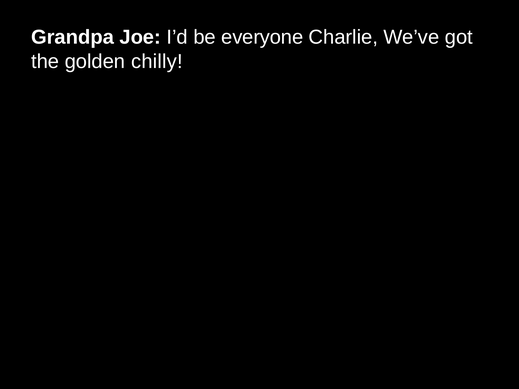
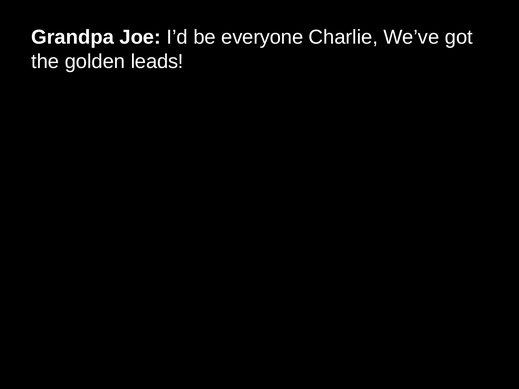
chilly: chilly -> leads
